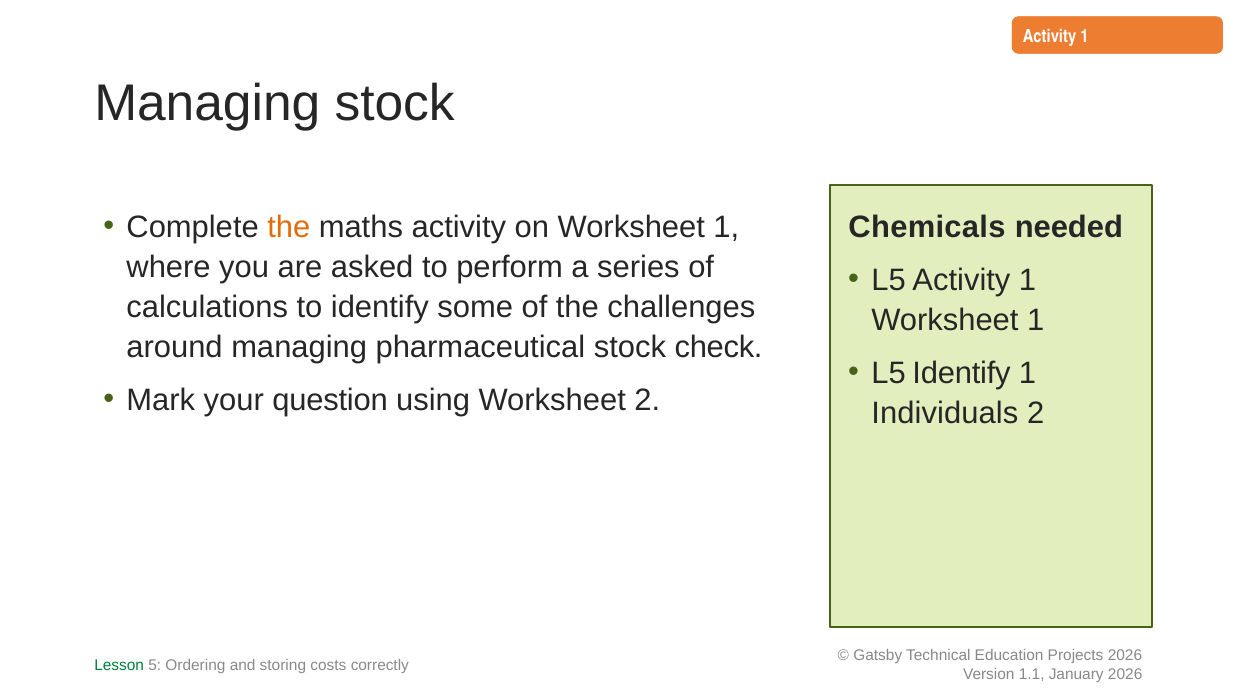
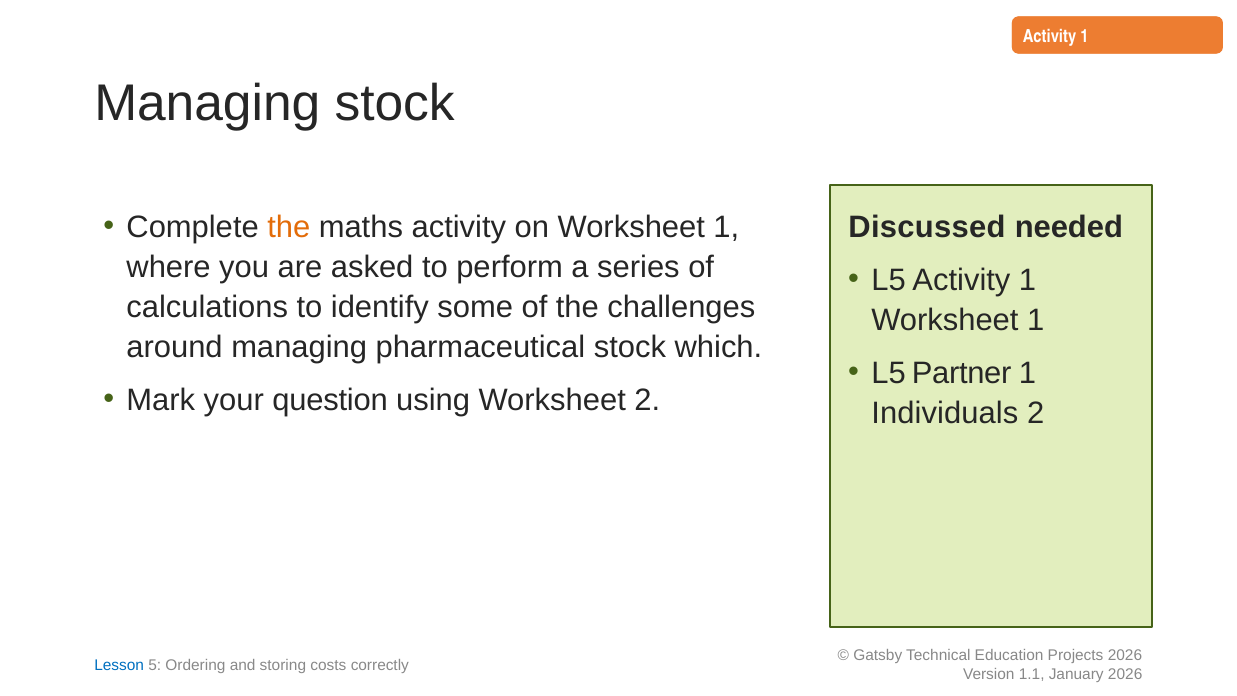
Chemicals: Chemicals -> Discussed
check: check -> which
L5 Identify: Identify -> Partner
Lesson colour: green -> blue
